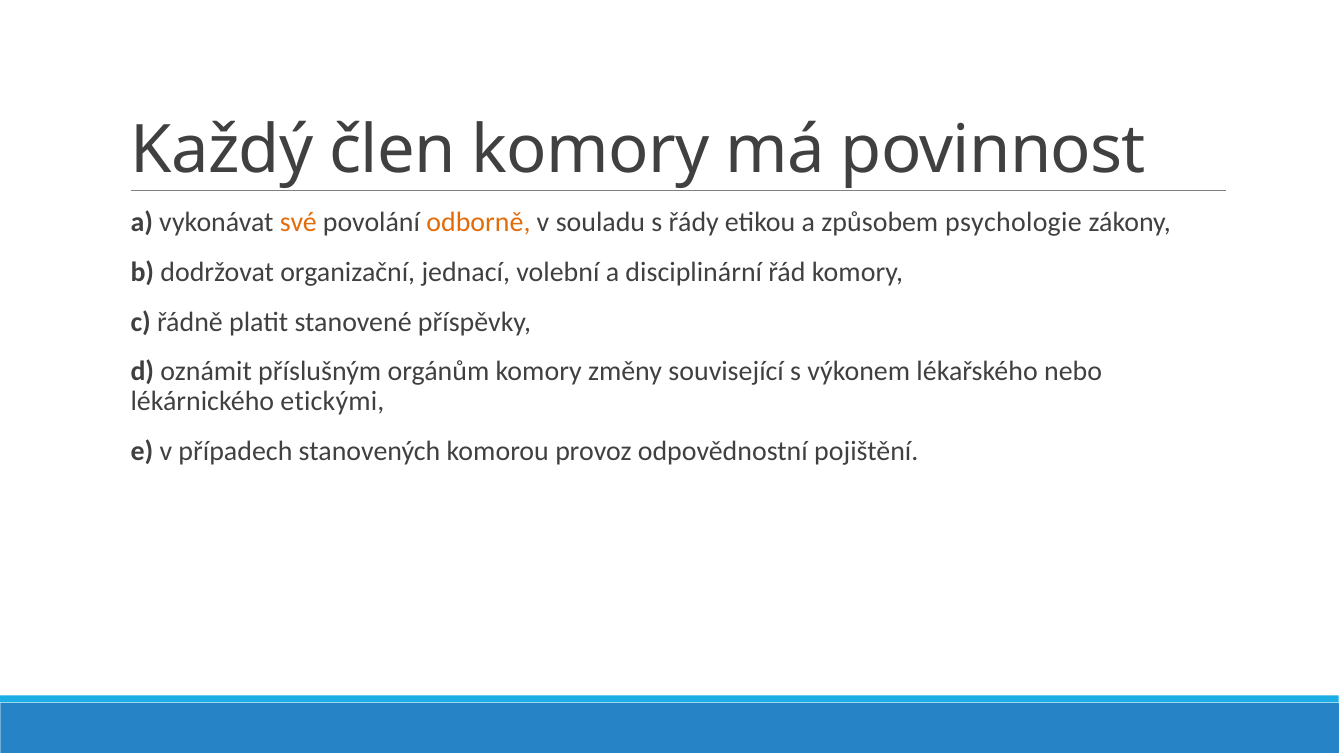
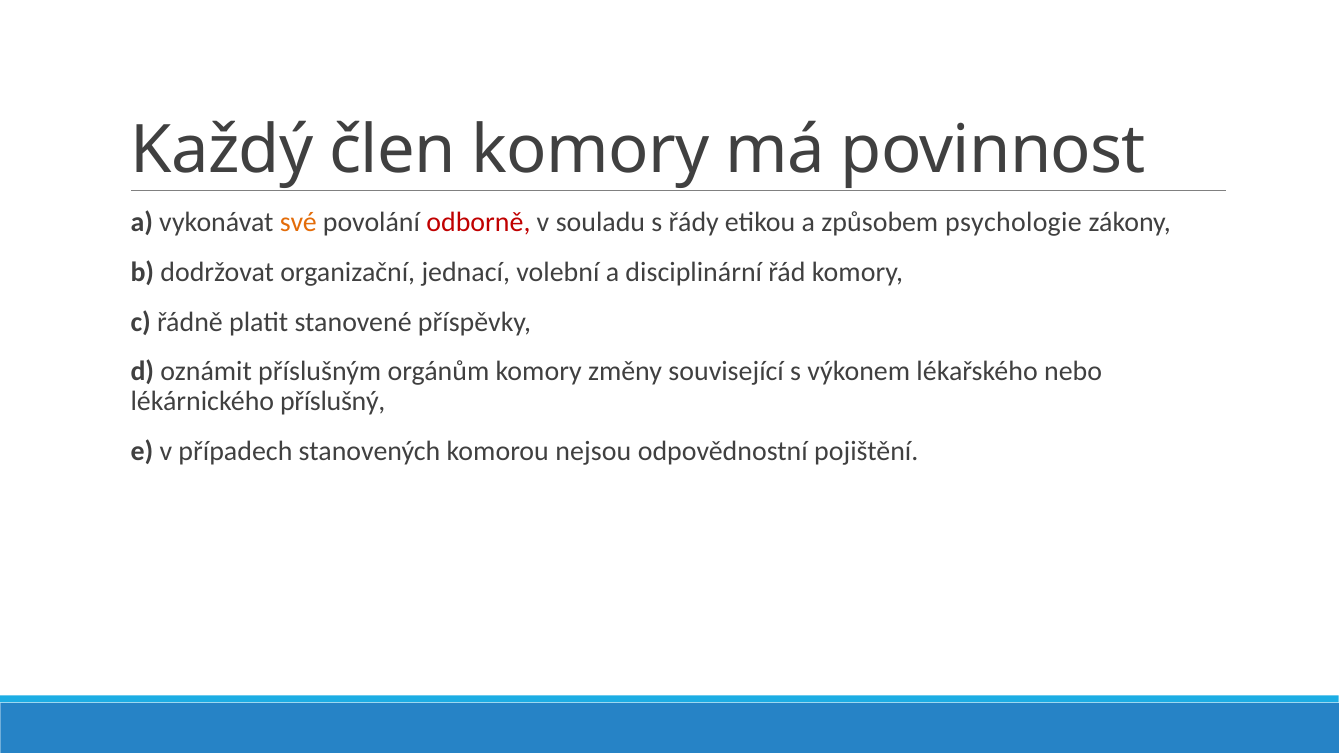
odborně colour: orange -> red
etickými: etickými -> příslušný
provoz: provoz -> nejsou
